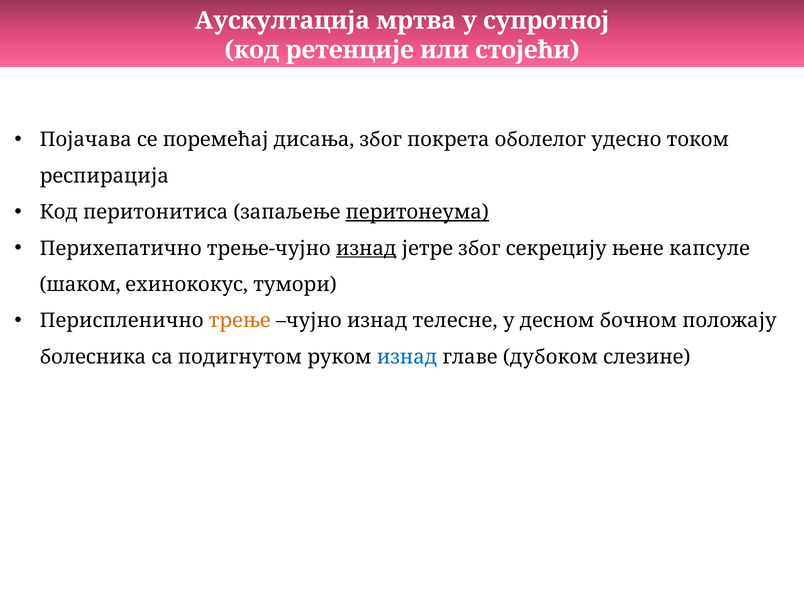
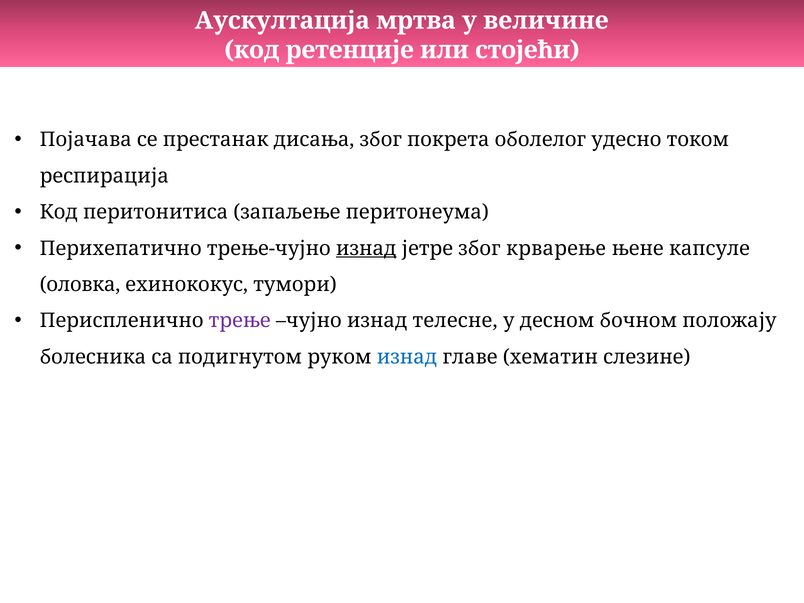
супротној: супротној -> величине
поремећај: поремећај -> престанак
перитонеума underline: present -> none
секрецију: секрецију -> крварењe
шаком: шаком -> оловка
трење colour: orange -> purple
дубоком: дубоком -> хематин
